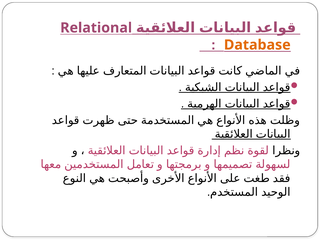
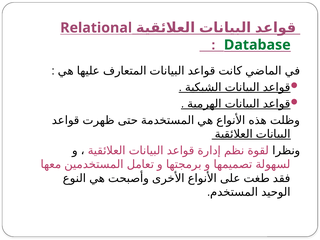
Database colour: orange -> green
